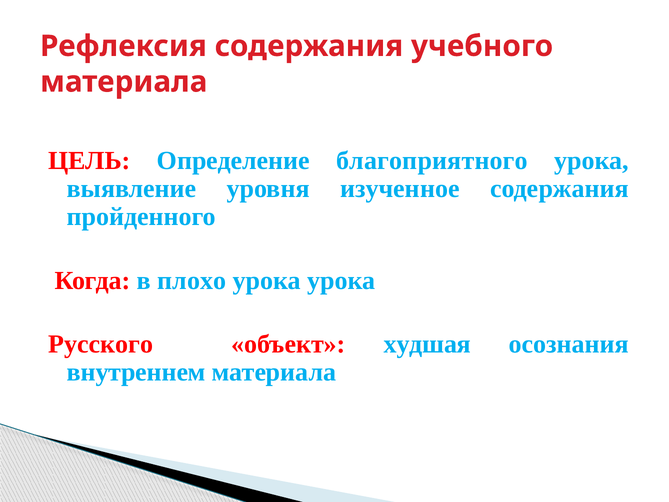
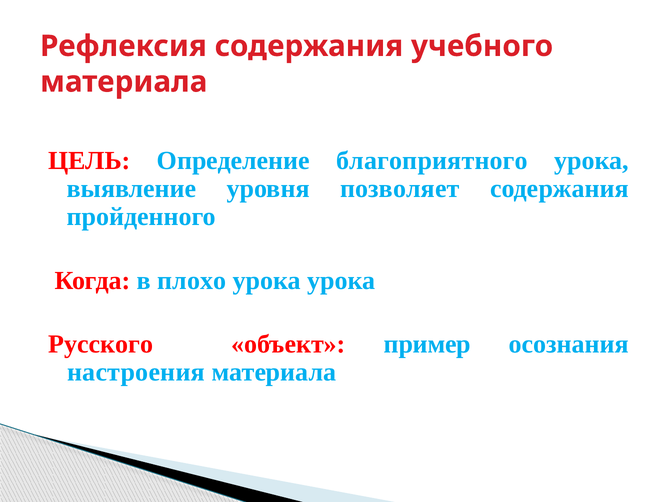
изученное: изученное -> позволяет
худшая: худшая -> пример
внутреннем: внутреннем -> настроения
